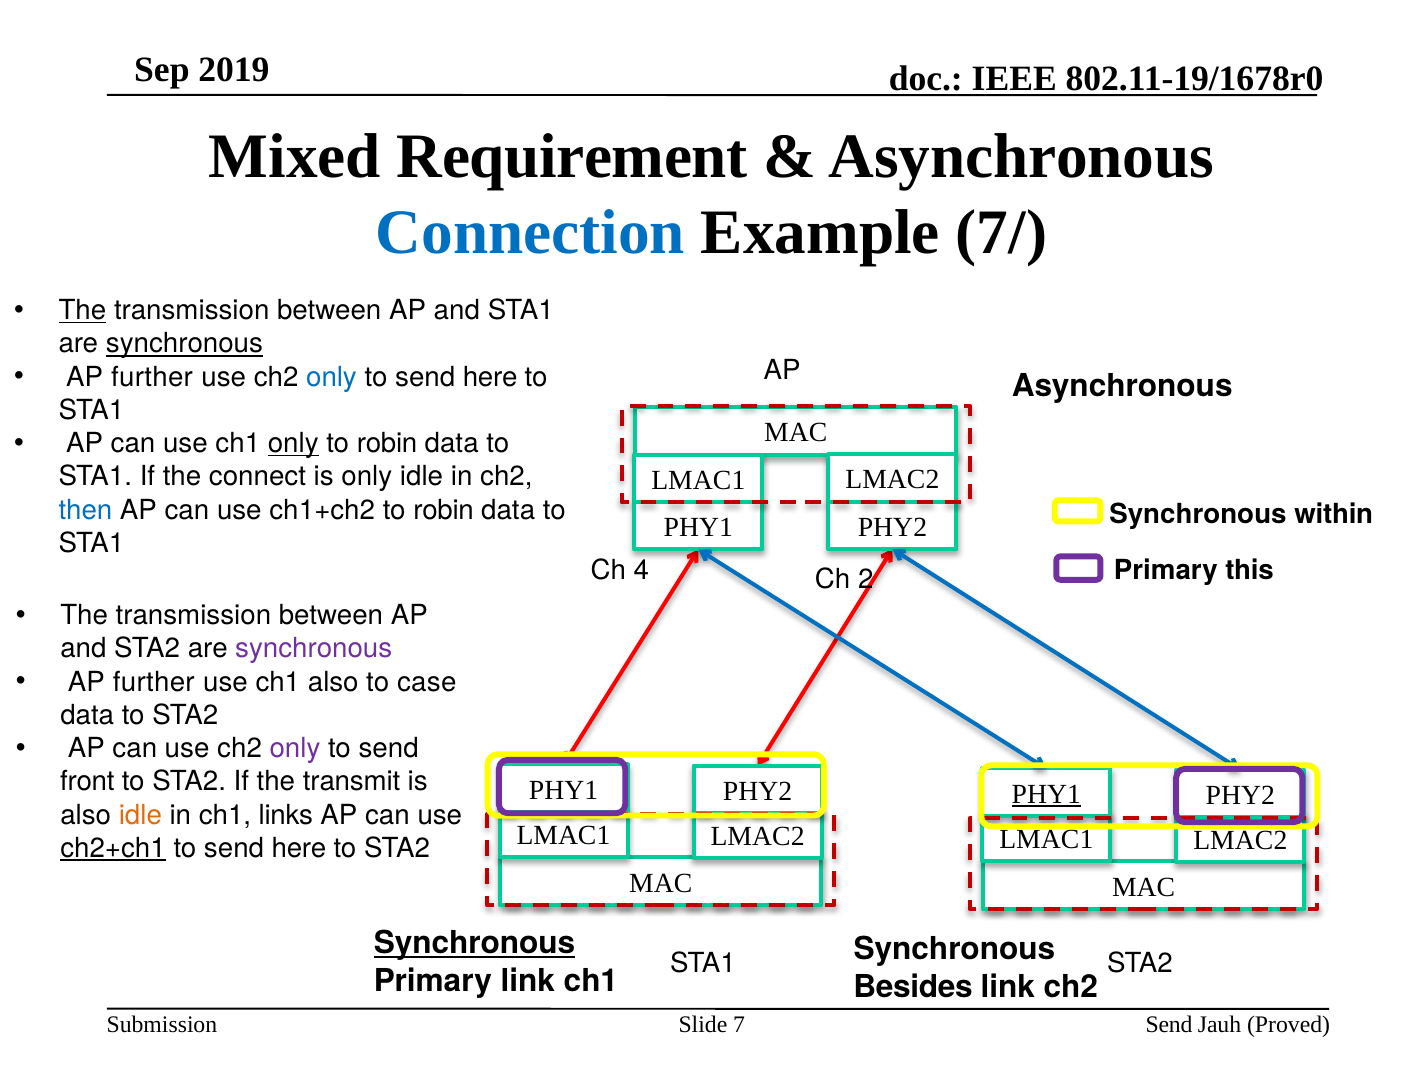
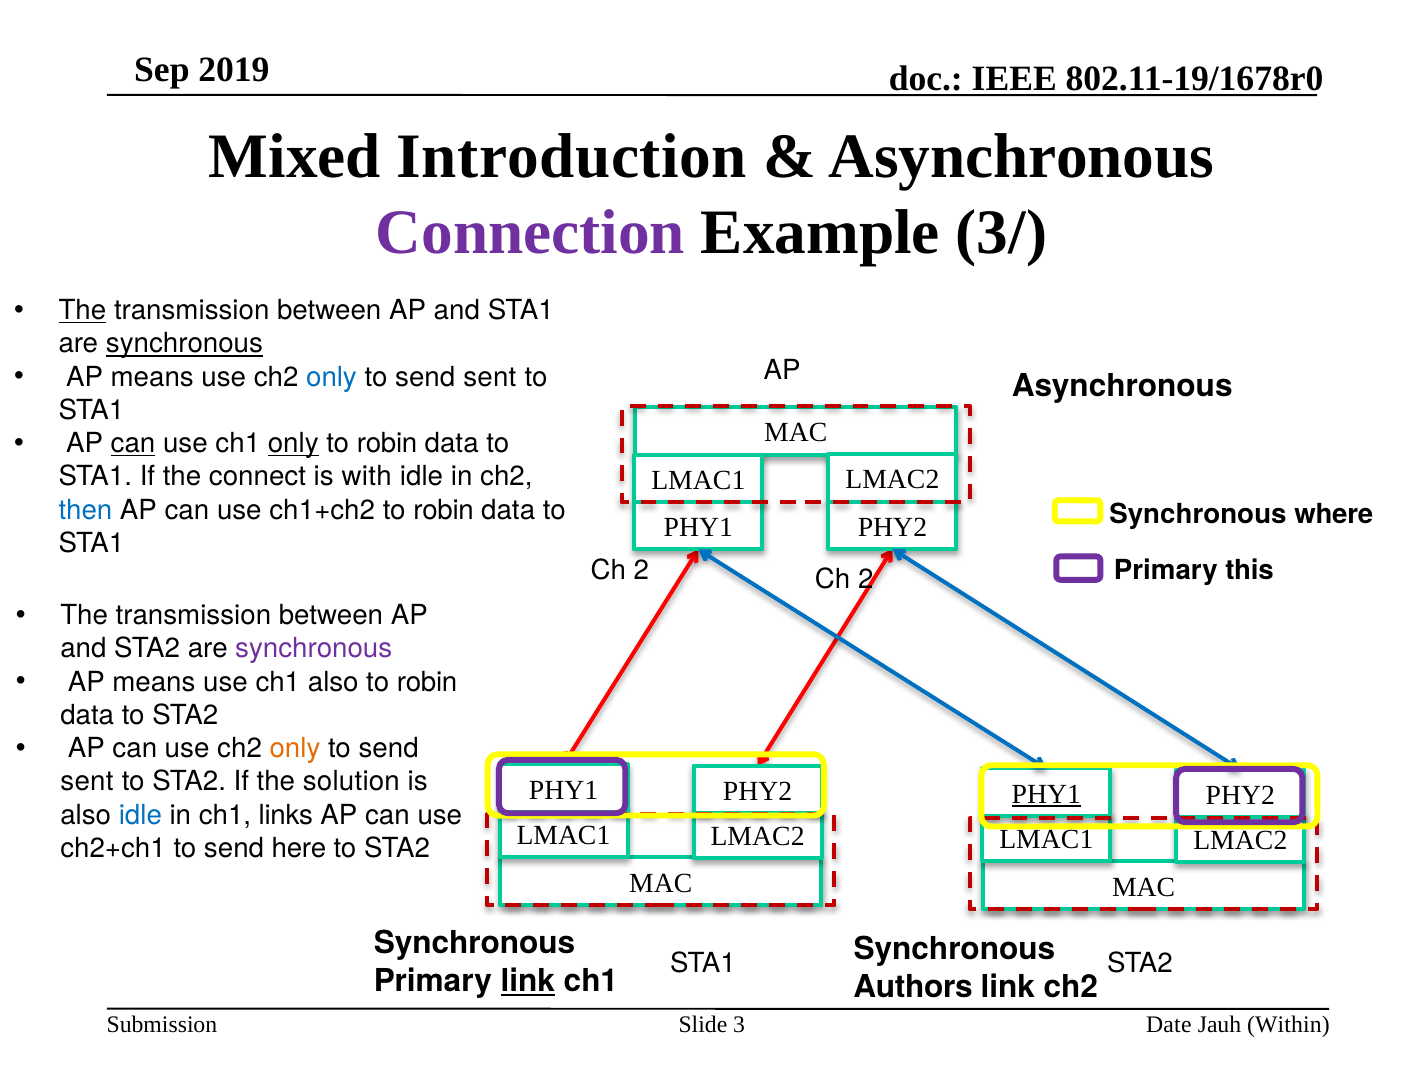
Requirement: Requirement -> Introduction
Connection colour: blue -> purple
7/: 7/ -> 3/
further at (152, 377): further -> means
here at (490, 377): here -> sent
can at (133, 444) underline: none -> present
is only: only -> with
within: within -> where
4 at (641, 571): 4 -> 2
further at (154, 682): further -> means
case at (427, 682): case -> robin
only at (295, 748) colour: purple -> orange
front at (87, 782): front -> sent
transmit: transmit -> solution
idle at (140, 815) colour: orange -> blue
ch2+ch1 underline: present -> none
Synchronous at (475, 943) underline: present -> none
link at (528, 981) underline: none -> present
Besides: Besides -> Authors
7: 7 -> 3
Send at (1169, 1024): Send -> Date
Proved: Proved -> Within
